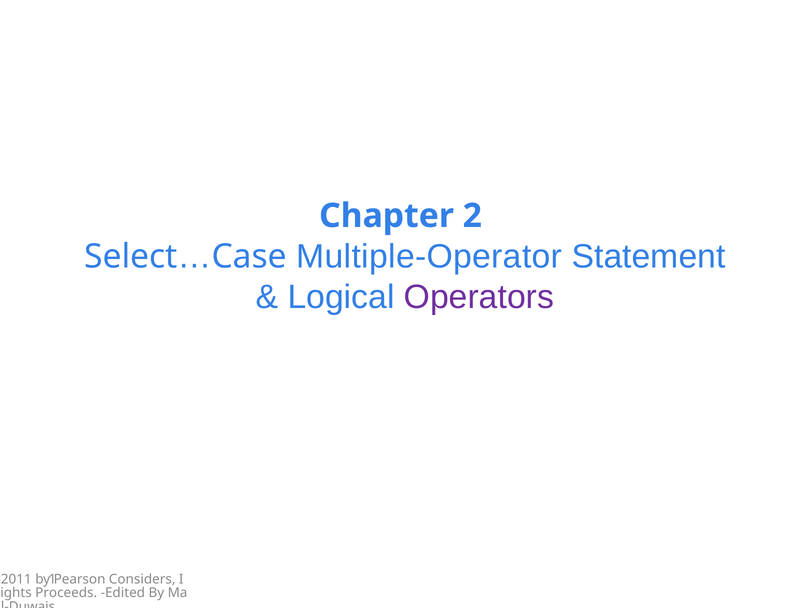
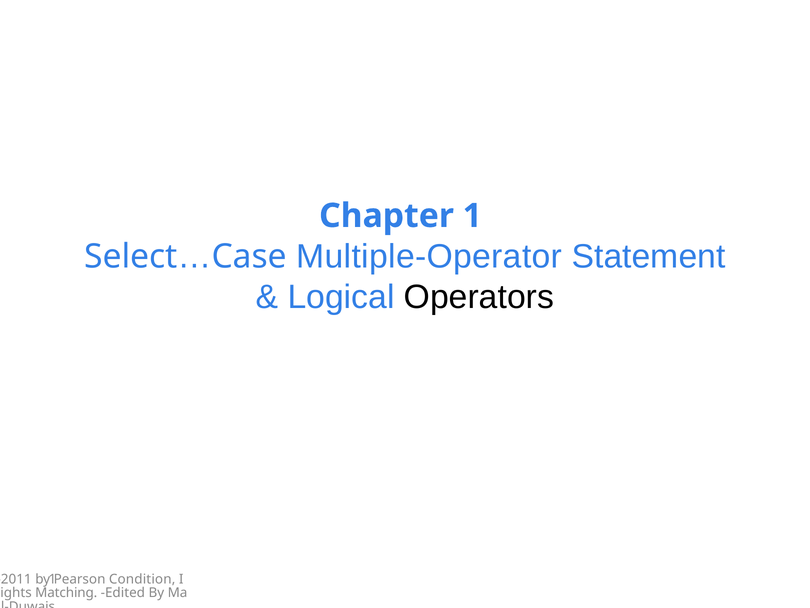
Chapter 2: 2 -> 1
Operators colour: purple -> black
Considers: Considers -> Condition
Proceeds: Proceeds -> Matching
